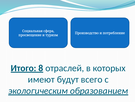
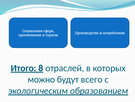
имеют: имеют -> можно
